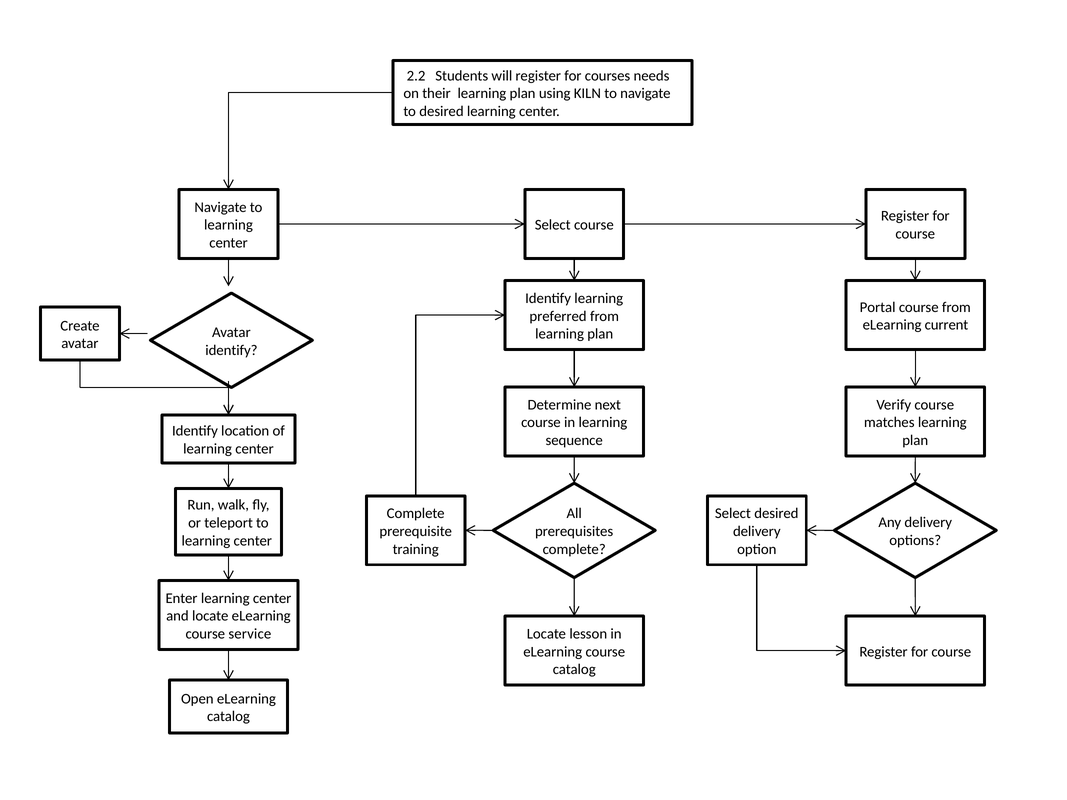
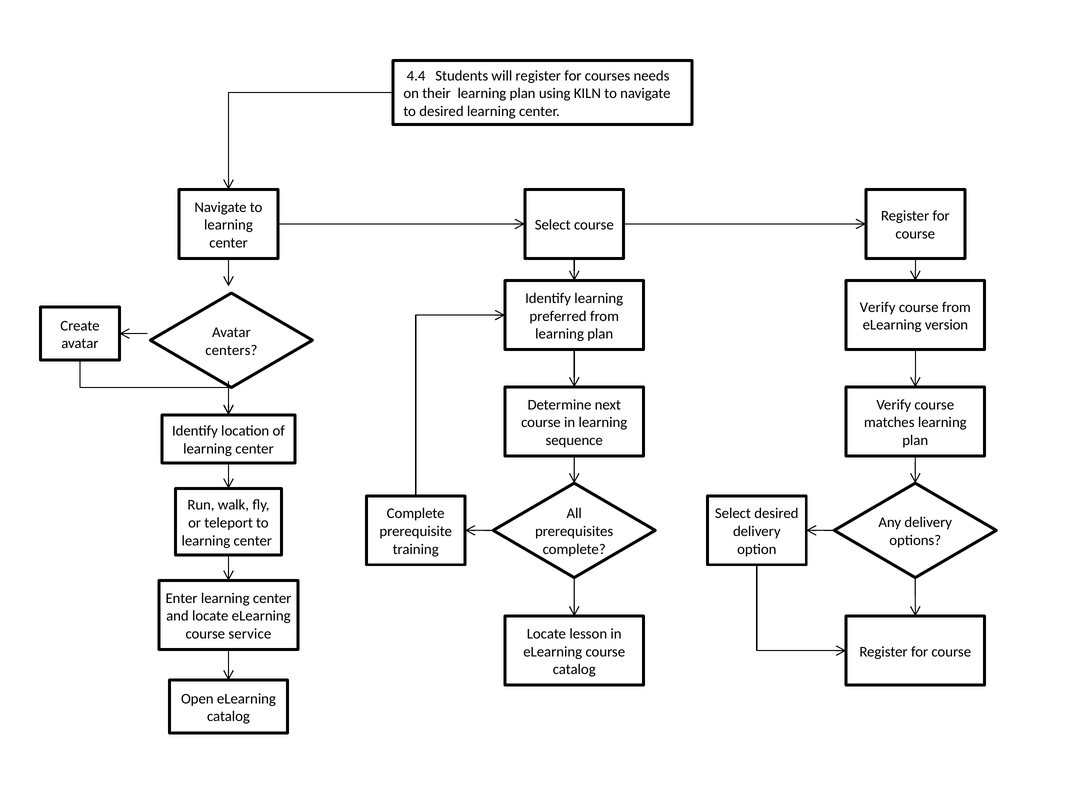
2.2: 2.2 -> 4.4
Portal at (878, 307): Portal -> Verify
current: current -> version
identify at (231, 350): identify -> centers
